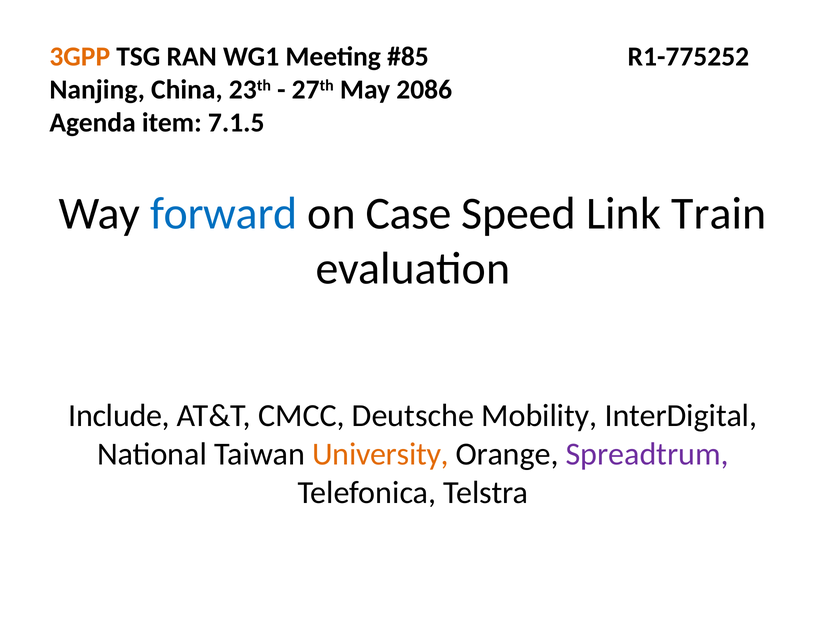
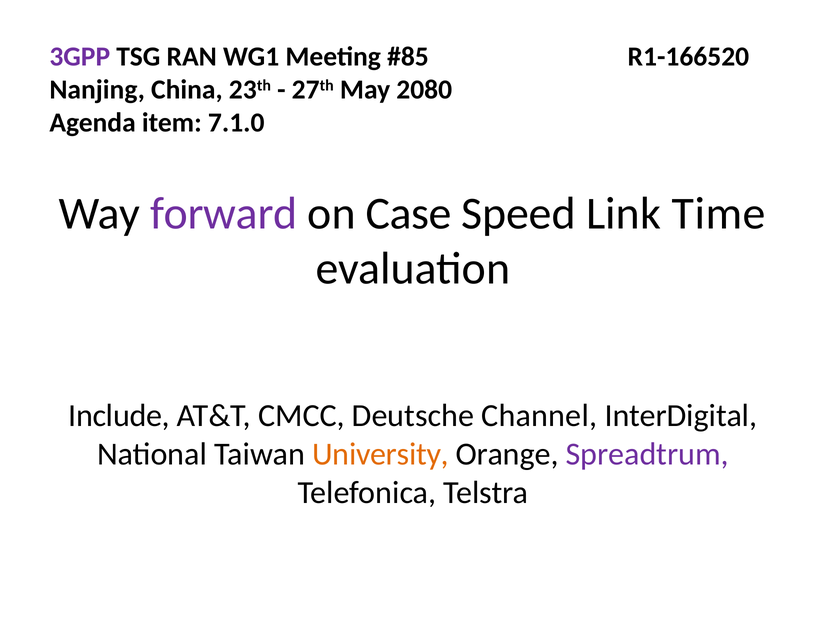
3GPP colour: orange -> purple
R1-775252: R1-775252 -> R1-166520
2086: 2086 -> 2080
7.1.5: 7.1.5 -> 7.1.0
forward colour: blue -> purple
Train: Train -> Time
Mobility: Mobility -> Channel
